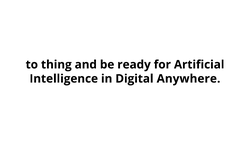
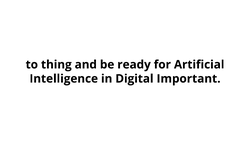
Anywhere: Anywhere -> Important
